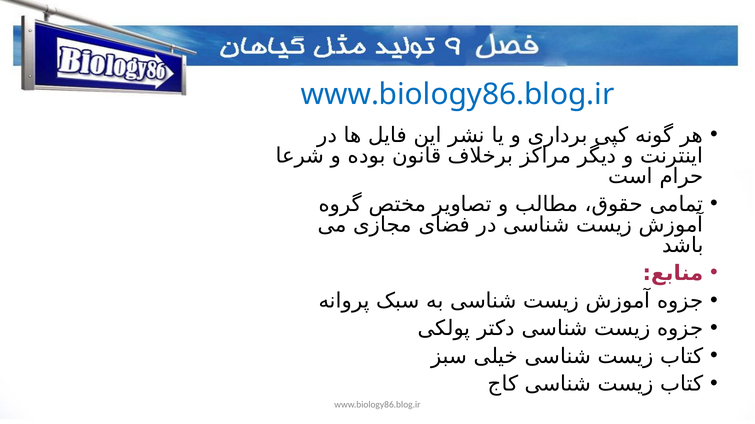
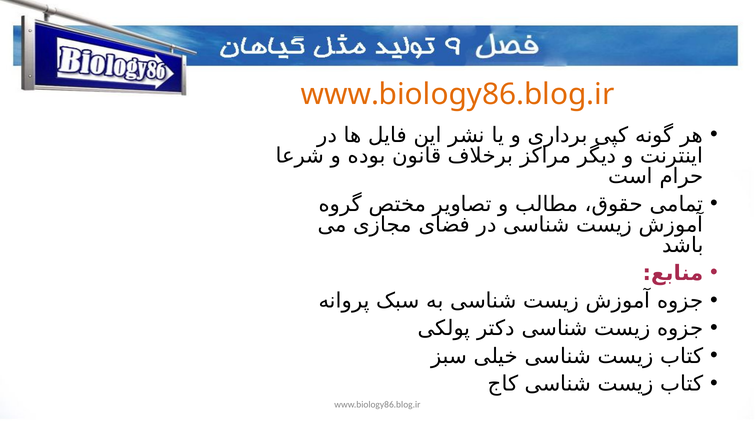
www.biology86.blog.ir at (458, 95) colour: blue -> orange
